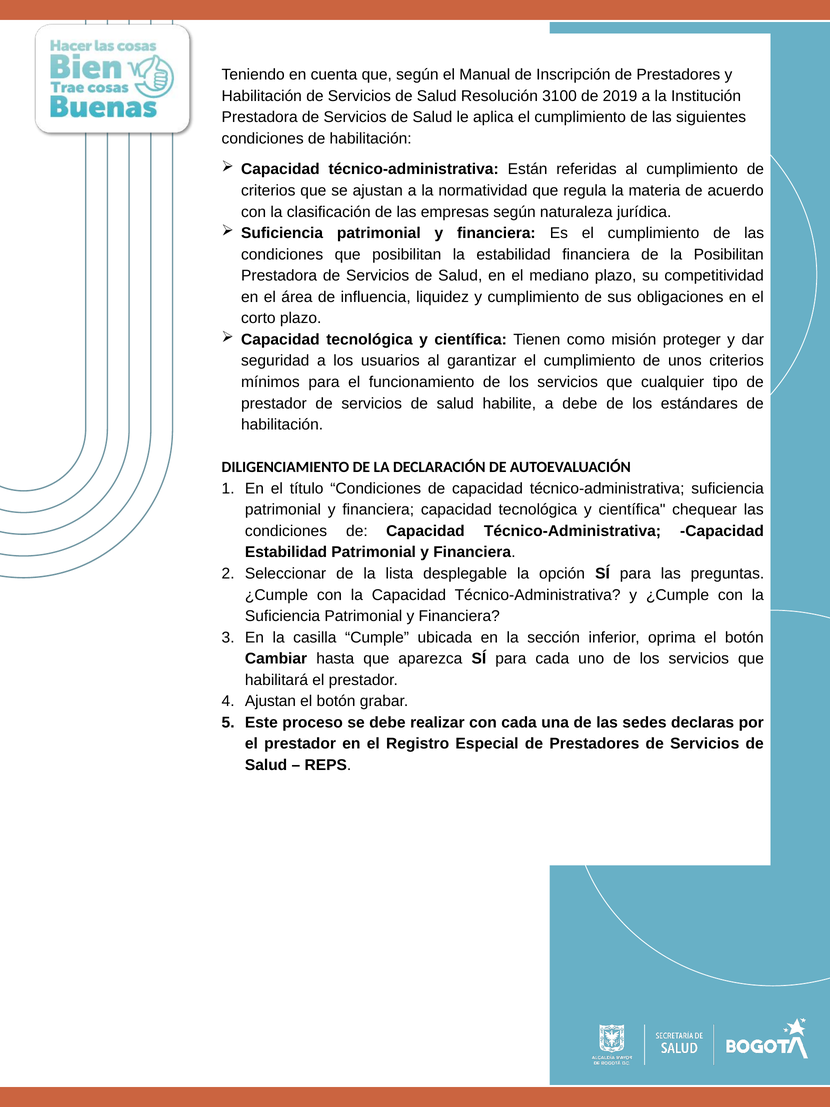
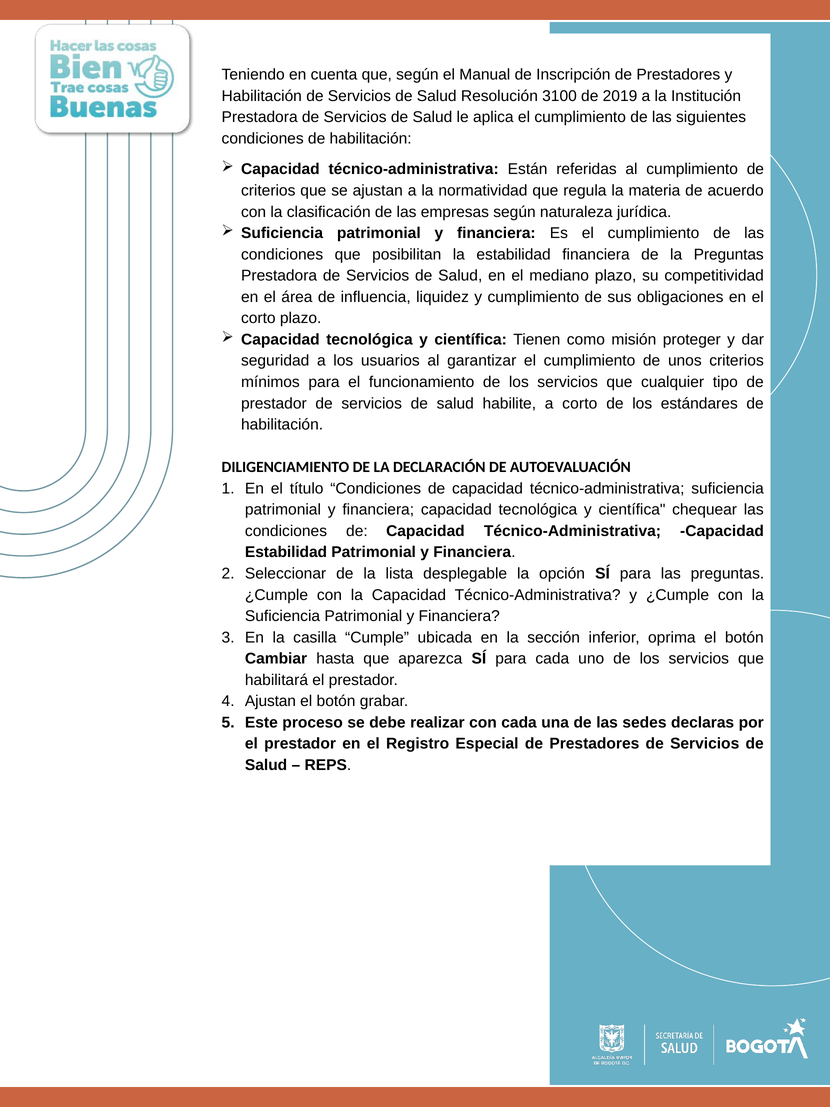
la Posibilitan: Posibilitan -> Preguntas
a debe: debe -> corto
